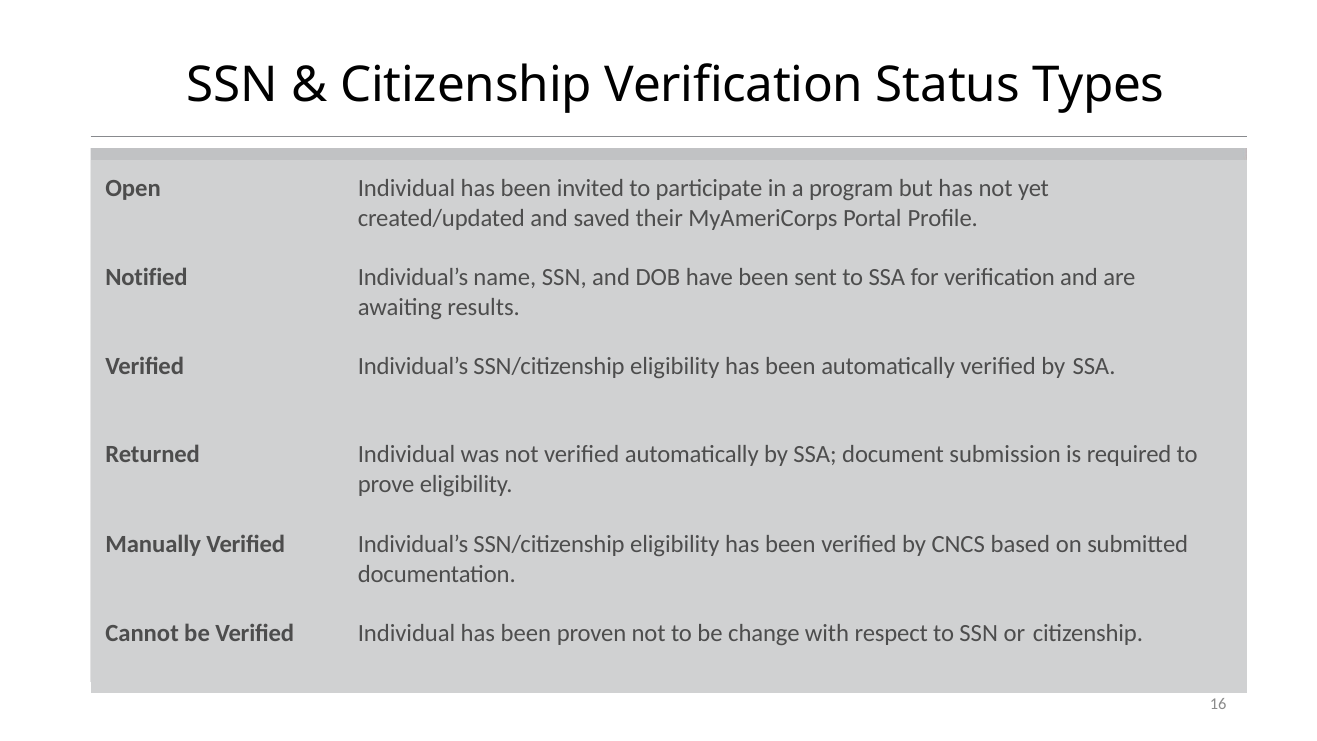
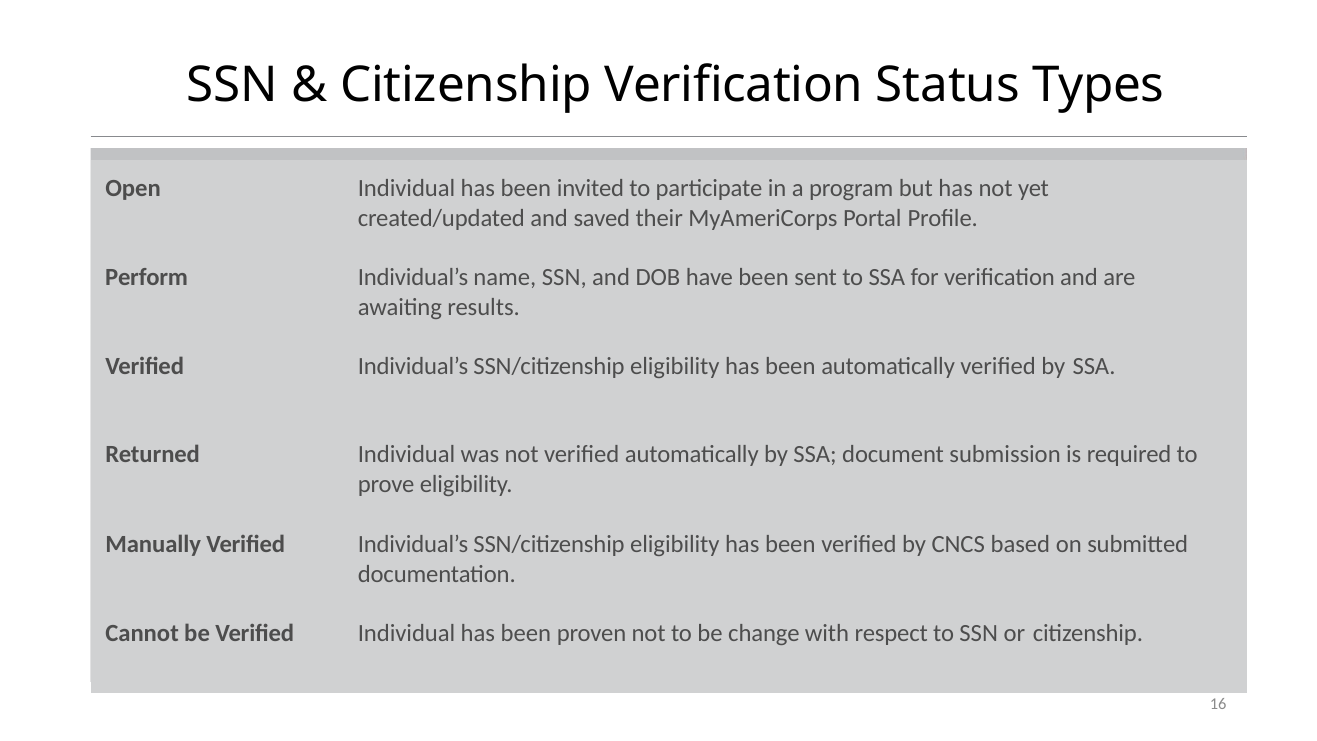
Notified: Notified -> Perform
